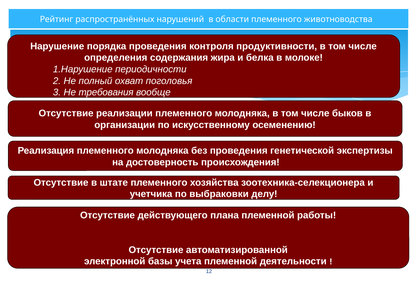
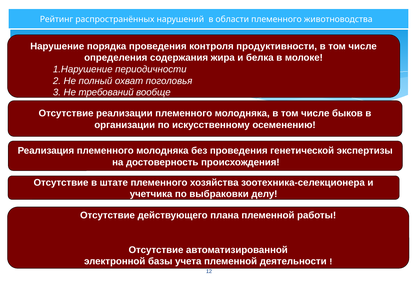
требования: требования -> требований
